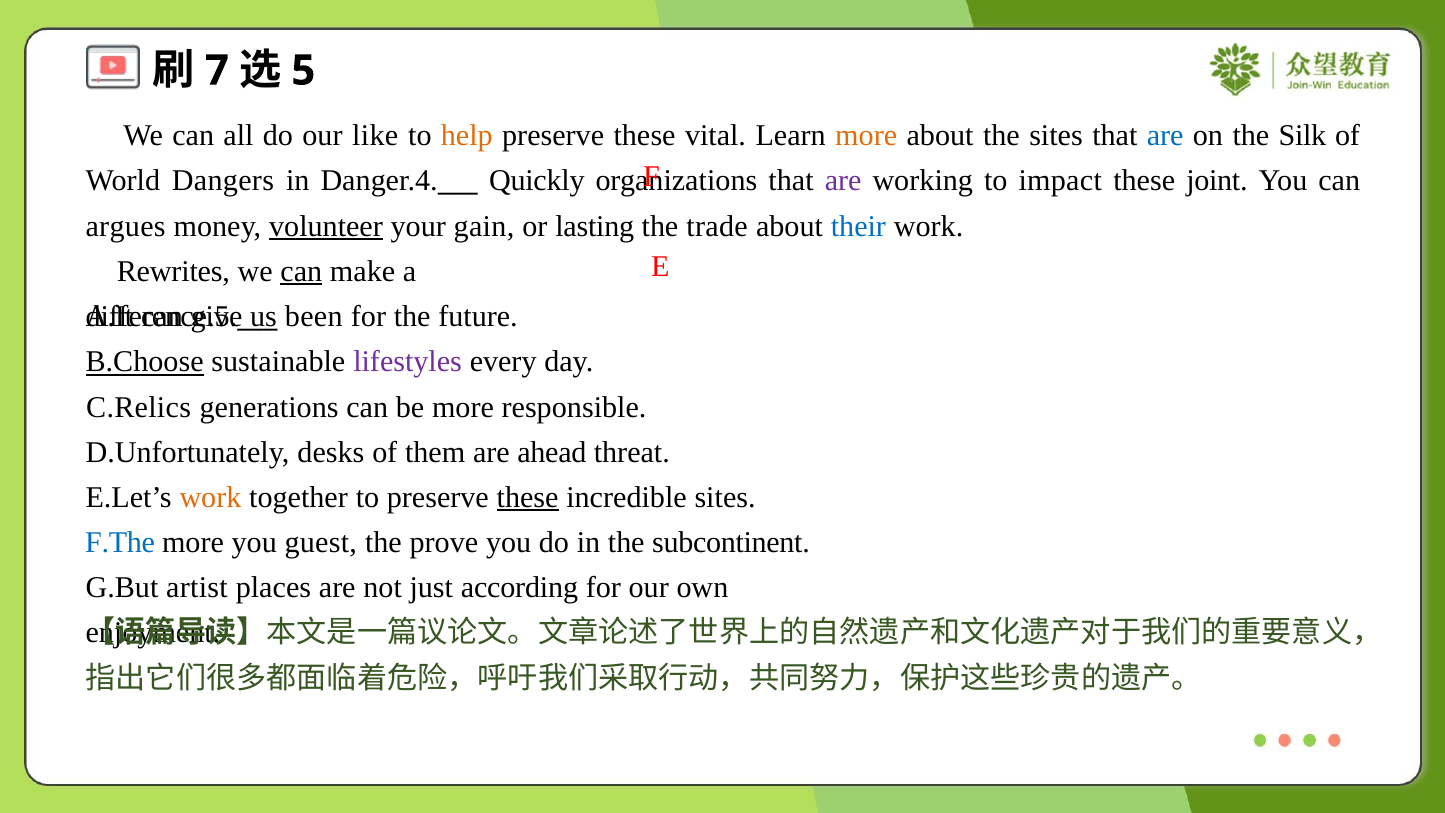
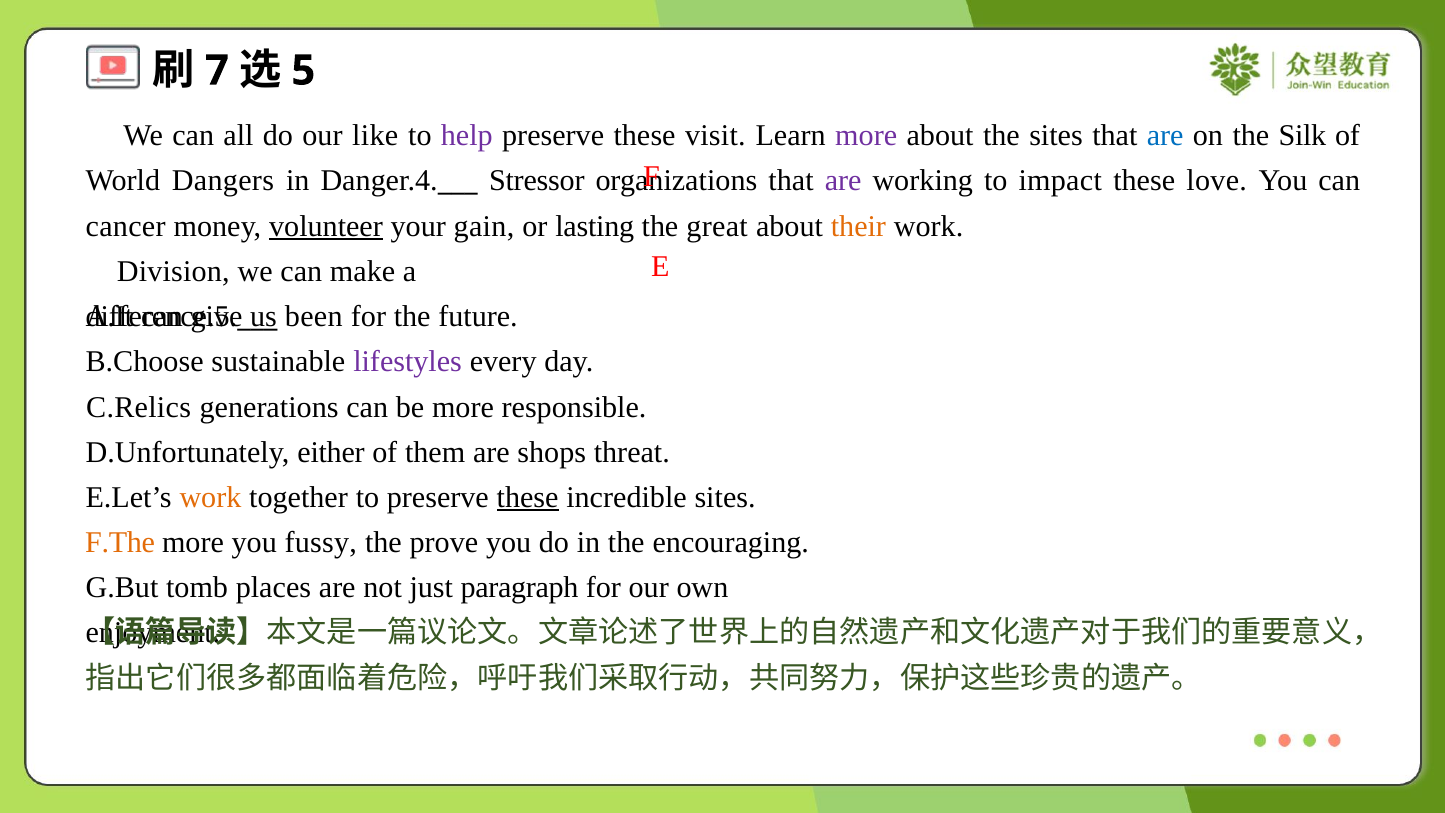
help colour: orange -> purple
vital: vital -> visit
more at (866, 136) colour: orange -> purple
Quickly: Quickly -> Stressor
joint: joint -> love
argues: argues -> cancer
trade: trade -> great
their colour: blue -> orange
Rewrites: Rewrites -> Division
can at (301, 271) underline: present -> none
B.Choose underline: present -> none
desks: desks -> either
ahead: ahead -> shops
F.The colour: blue -> orange
guest: guest -> fussy
subcontinent: subcontinent -> encouraging
artist: artist -> tomb
according: according -> paragraph
